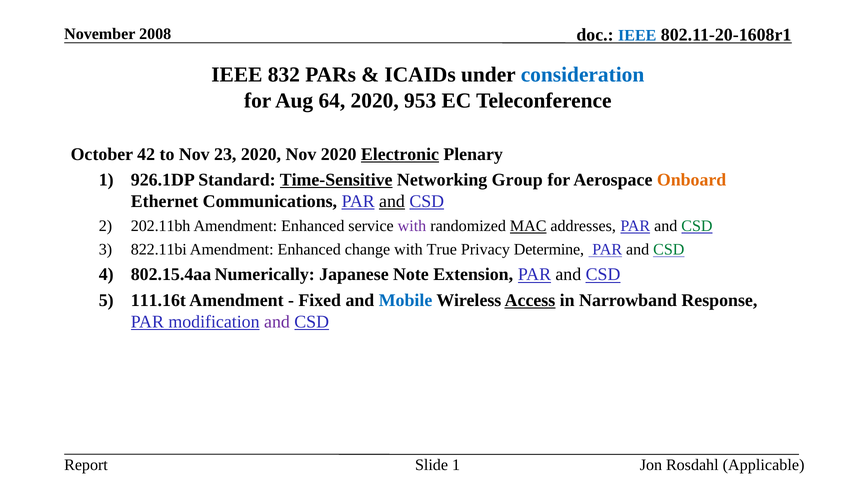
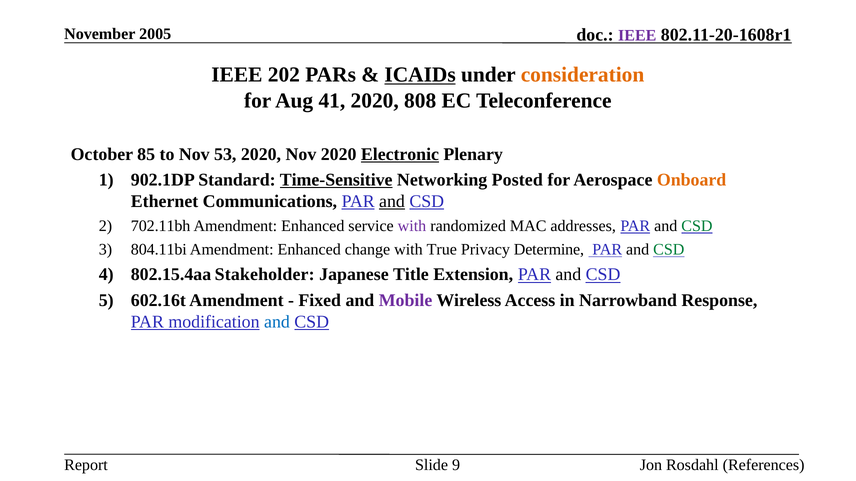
IEEE at (637, 35) colour: blue -> purple
2008: 2008 -> 2005
832: 832 -> 202
ICAIDs underline: none -> present
consideration colour: blue -> orange
64: 64 -> 41
953: 953 -> 808
42: 42 -> 85
23: 23 -> 53
926.1DP: 926.1DP -> 902.1DP
Group: Group -> Posted
202.11bh: 202.11bh -> 702.11bh
MAC underline: present -> none
822.11bi: 822.11bi -> 804.11bi
Numerically: Numerically -> Stakeholder
Note: Note -> Title
111.16t: 111.16t -> 602.16t
Mobile colour: blue -> purple
Access underline: present -> none
and at (277, 322) colour: purple -> blue
Slide 1: 1 -> 9
Applicable: Applicable -> References
